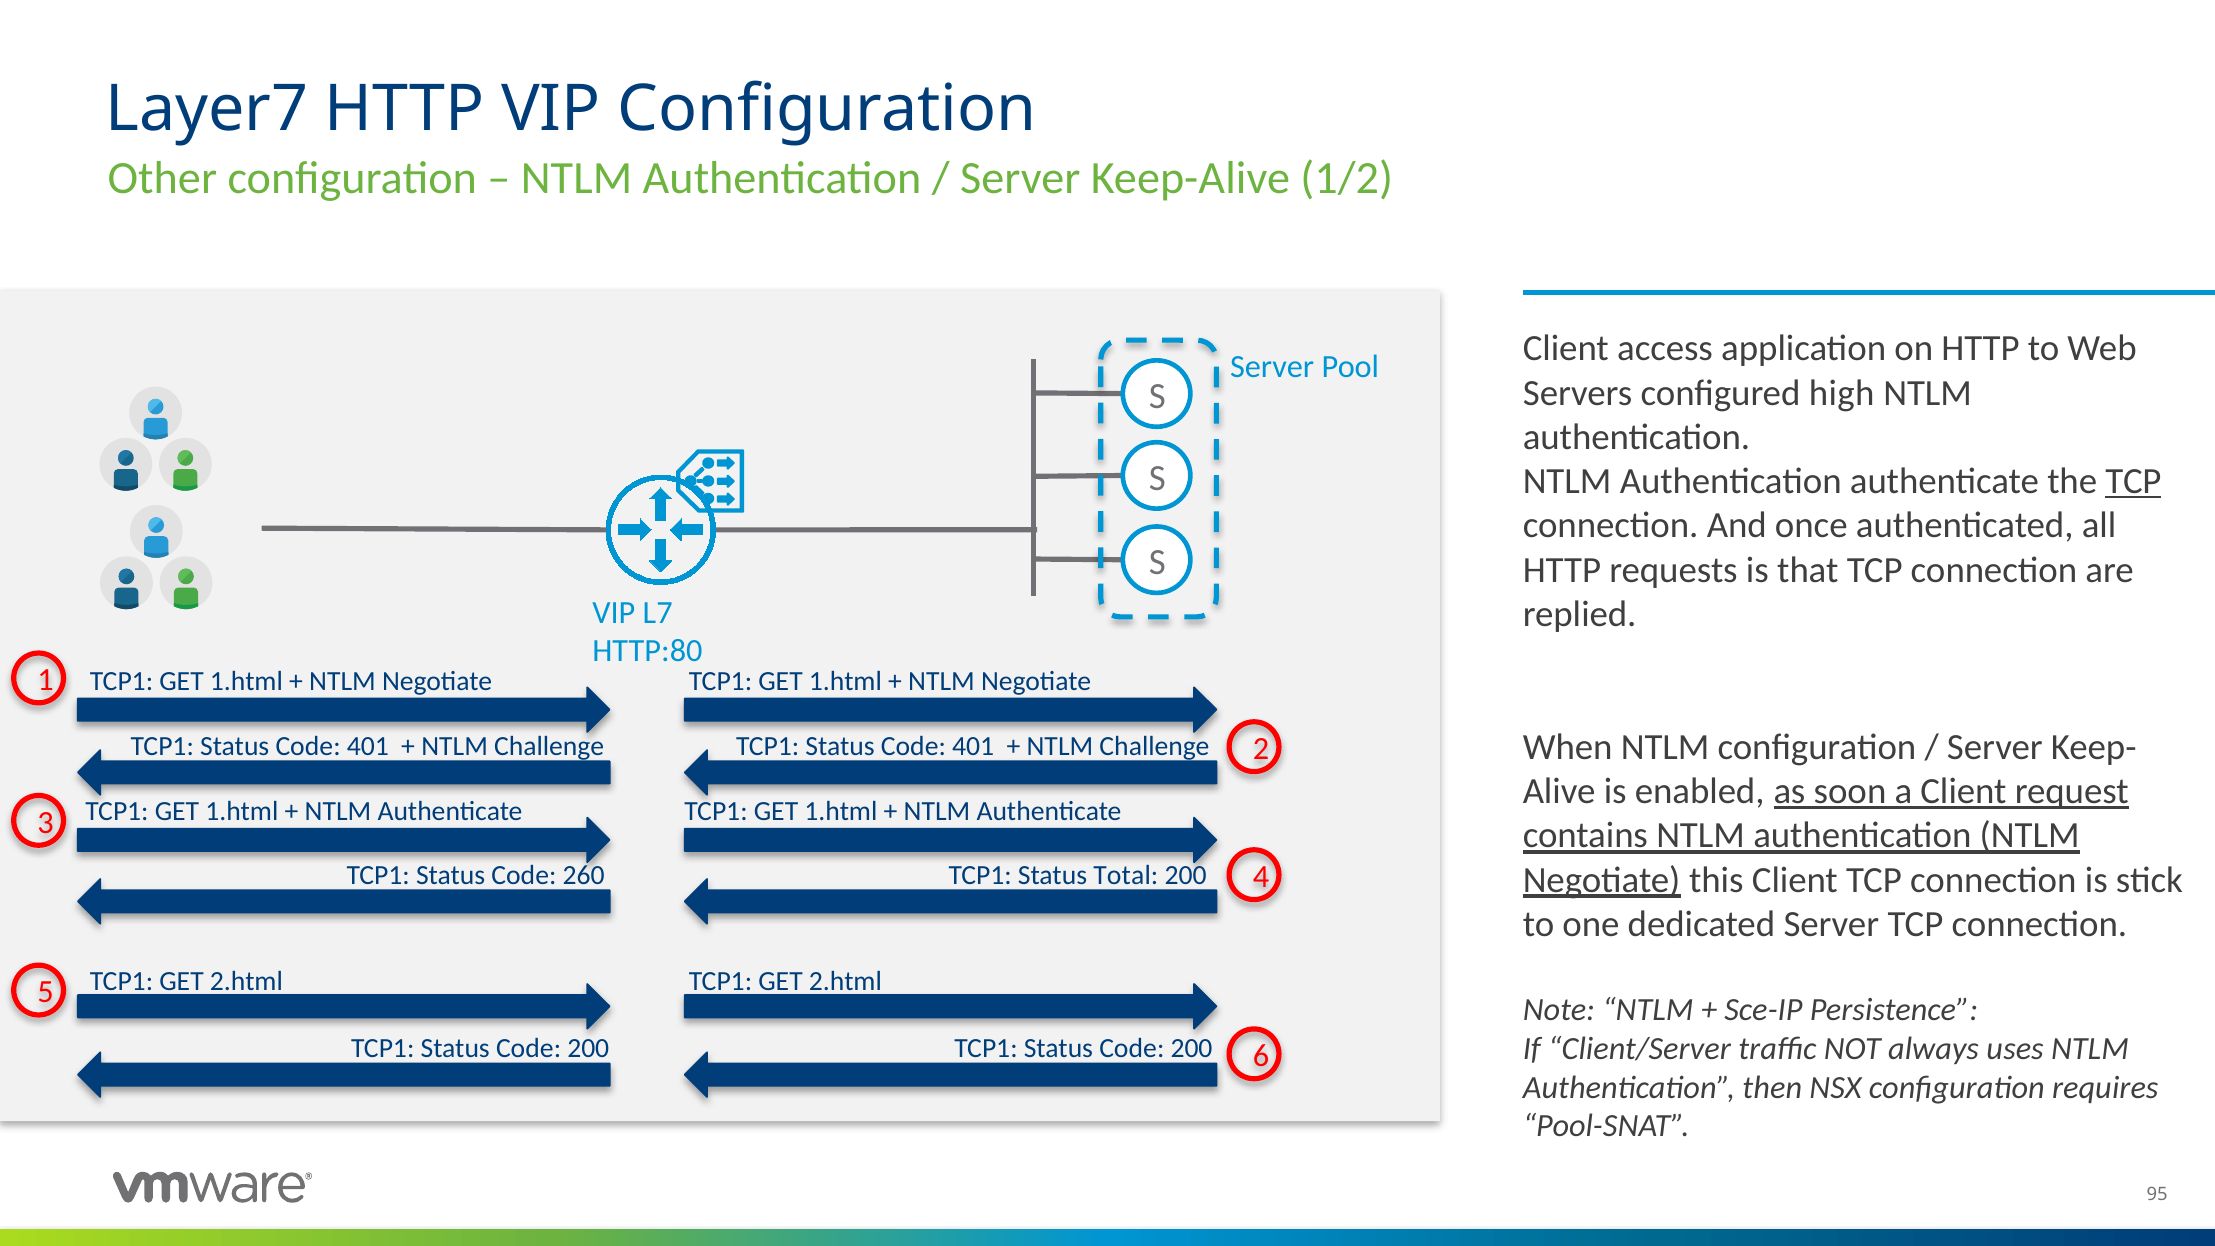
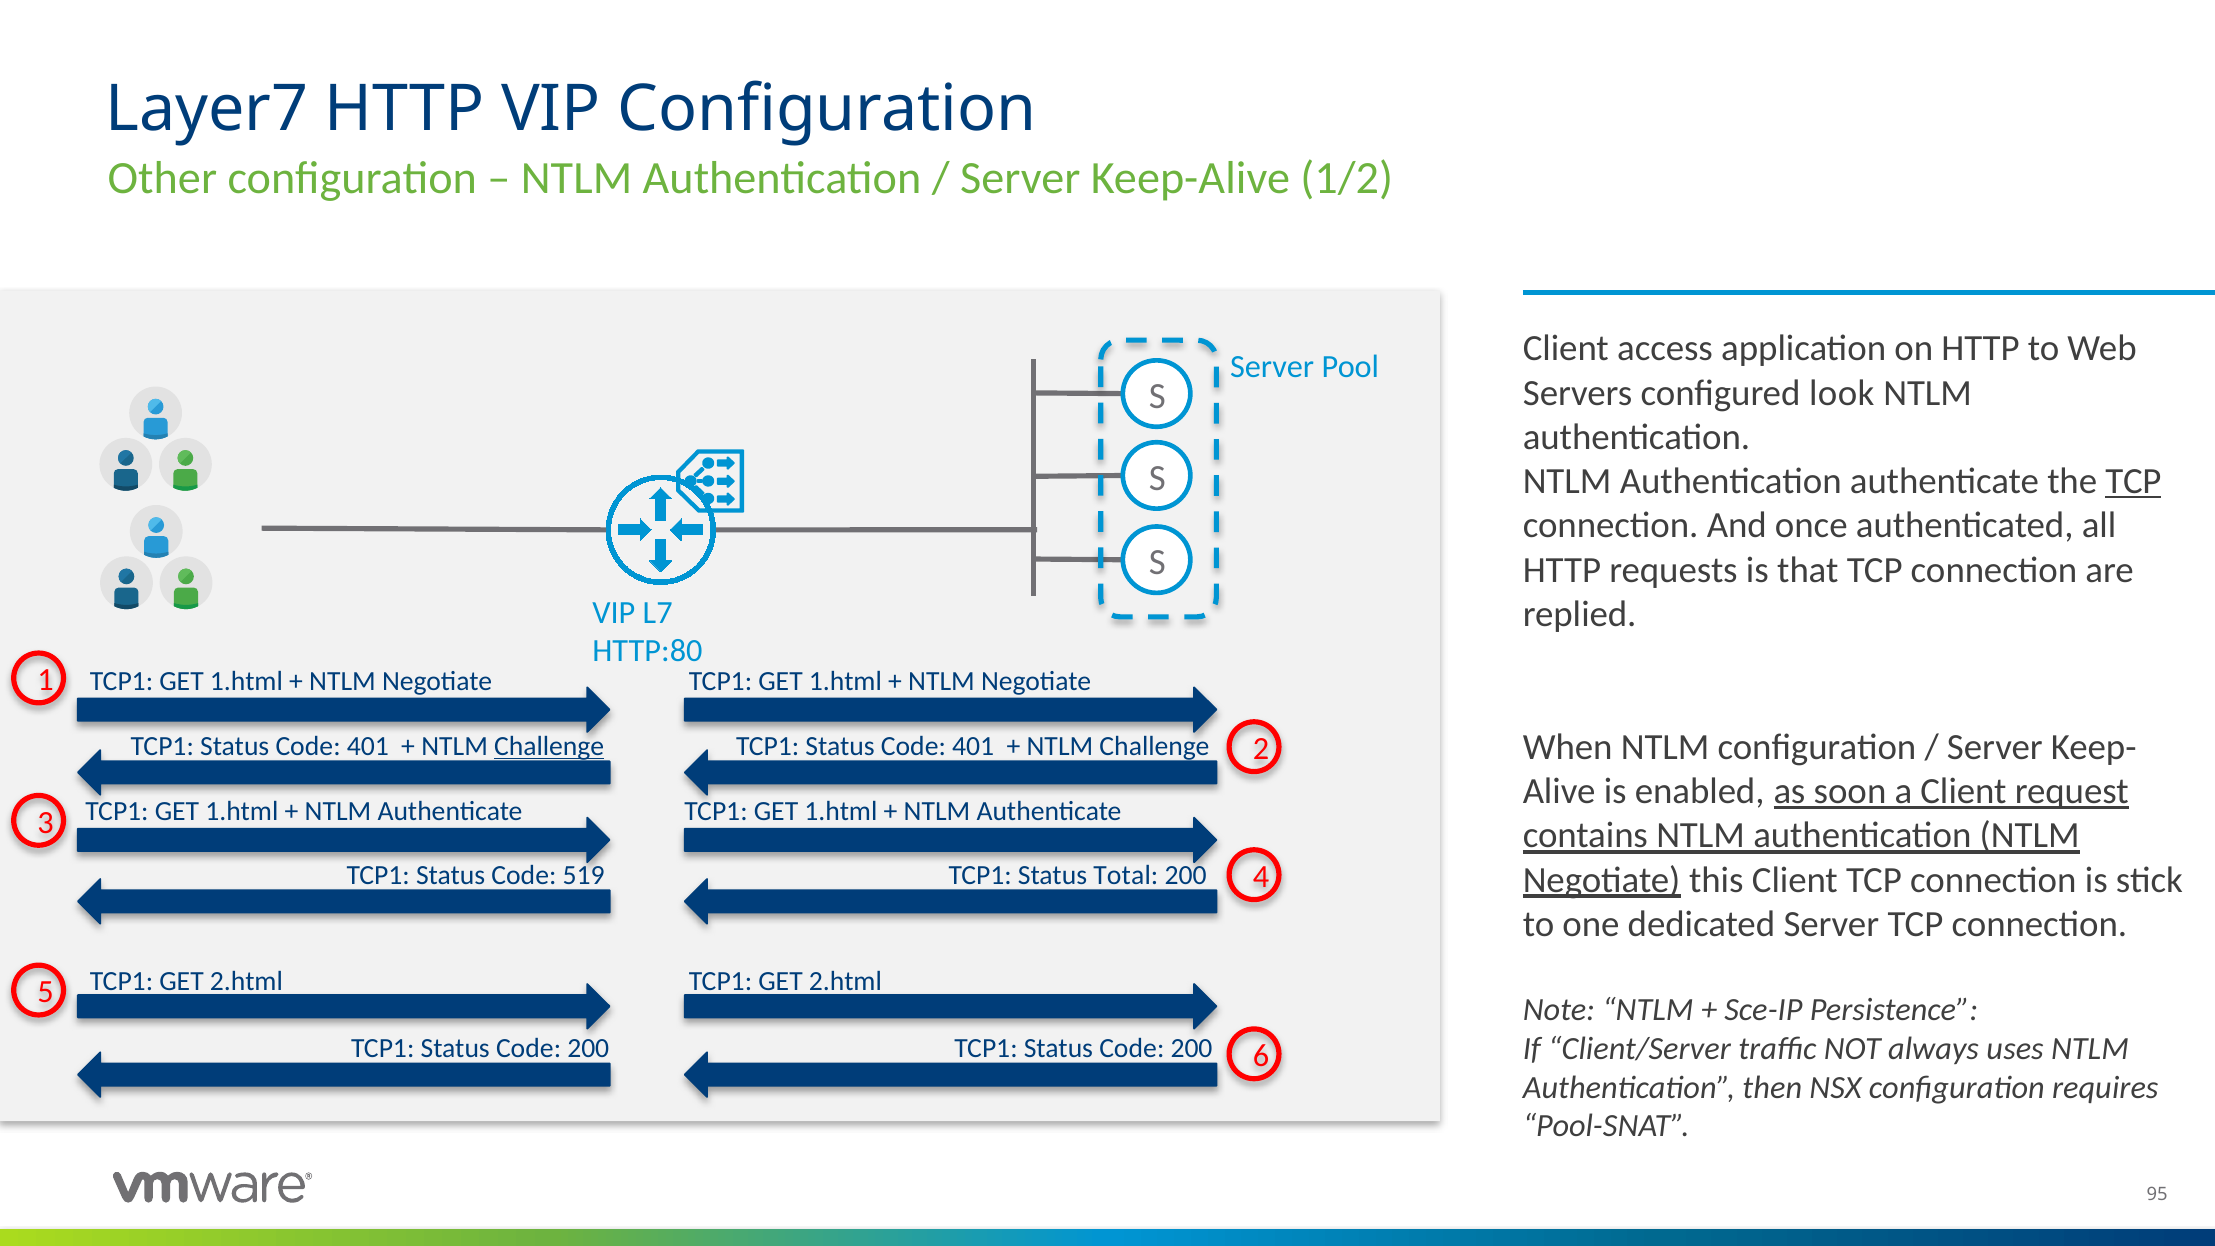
high: high -> look
Challenge at (549, 747) underline: none -> present
260: 260 -> 519
